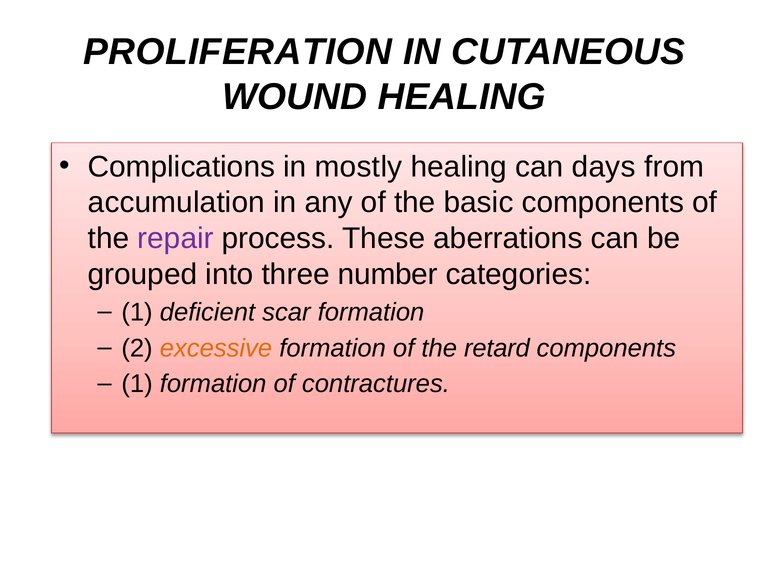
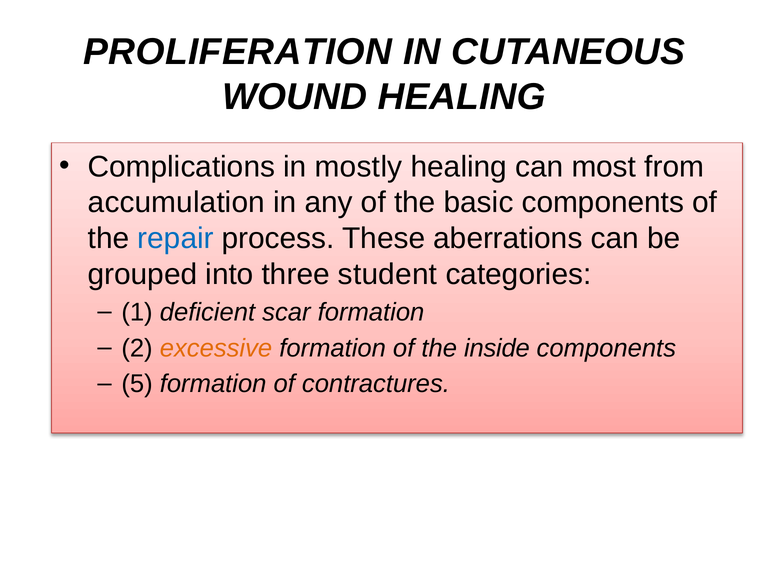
days: days -> most
repair colour: purple -> blue
number: number -> student
retard: retard -> inside
1 at (137, 384): 1 -> 5
